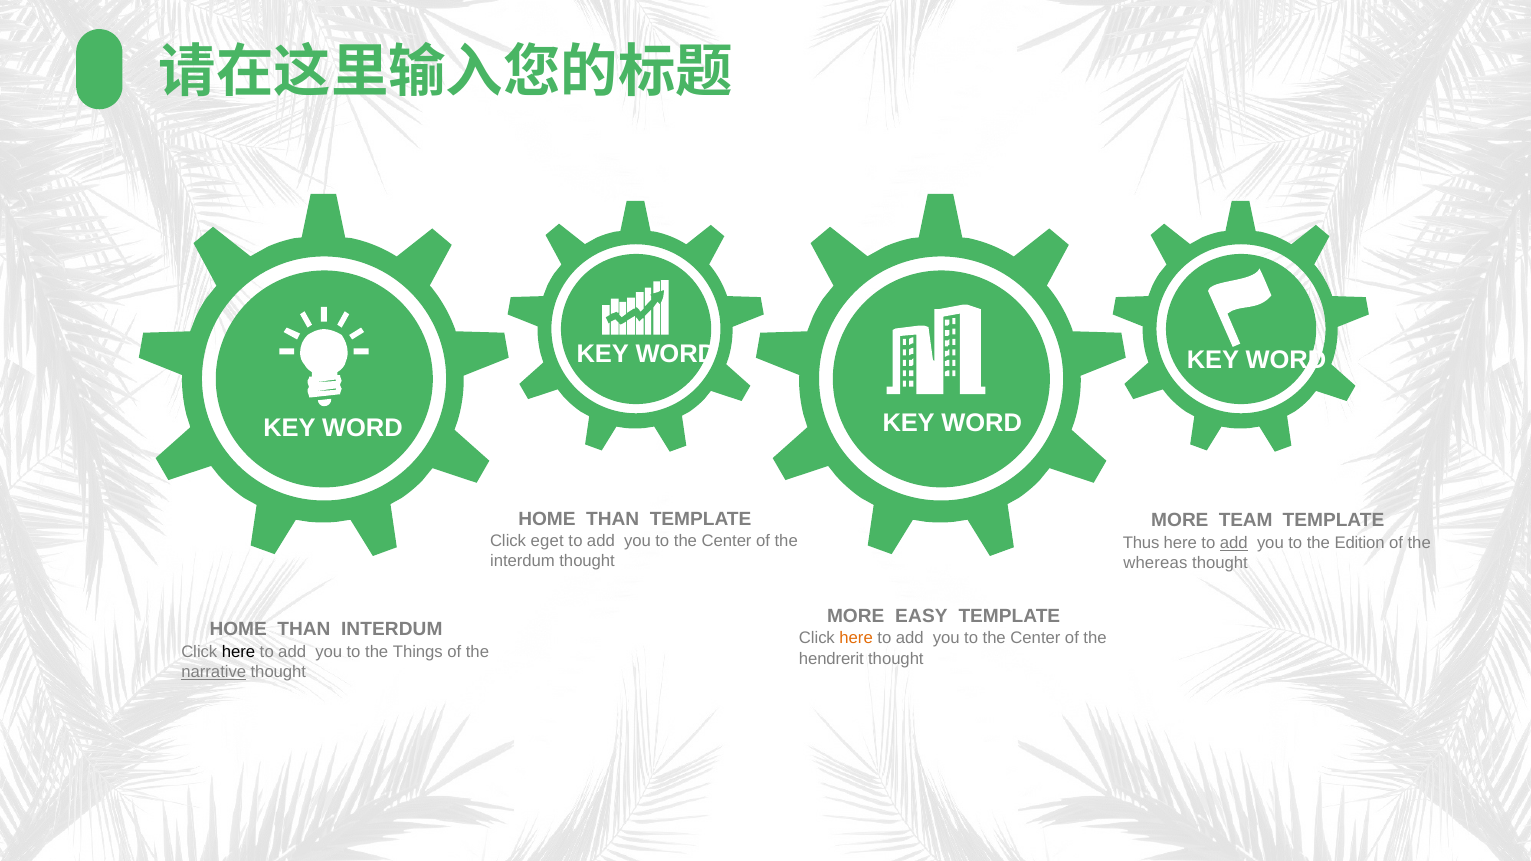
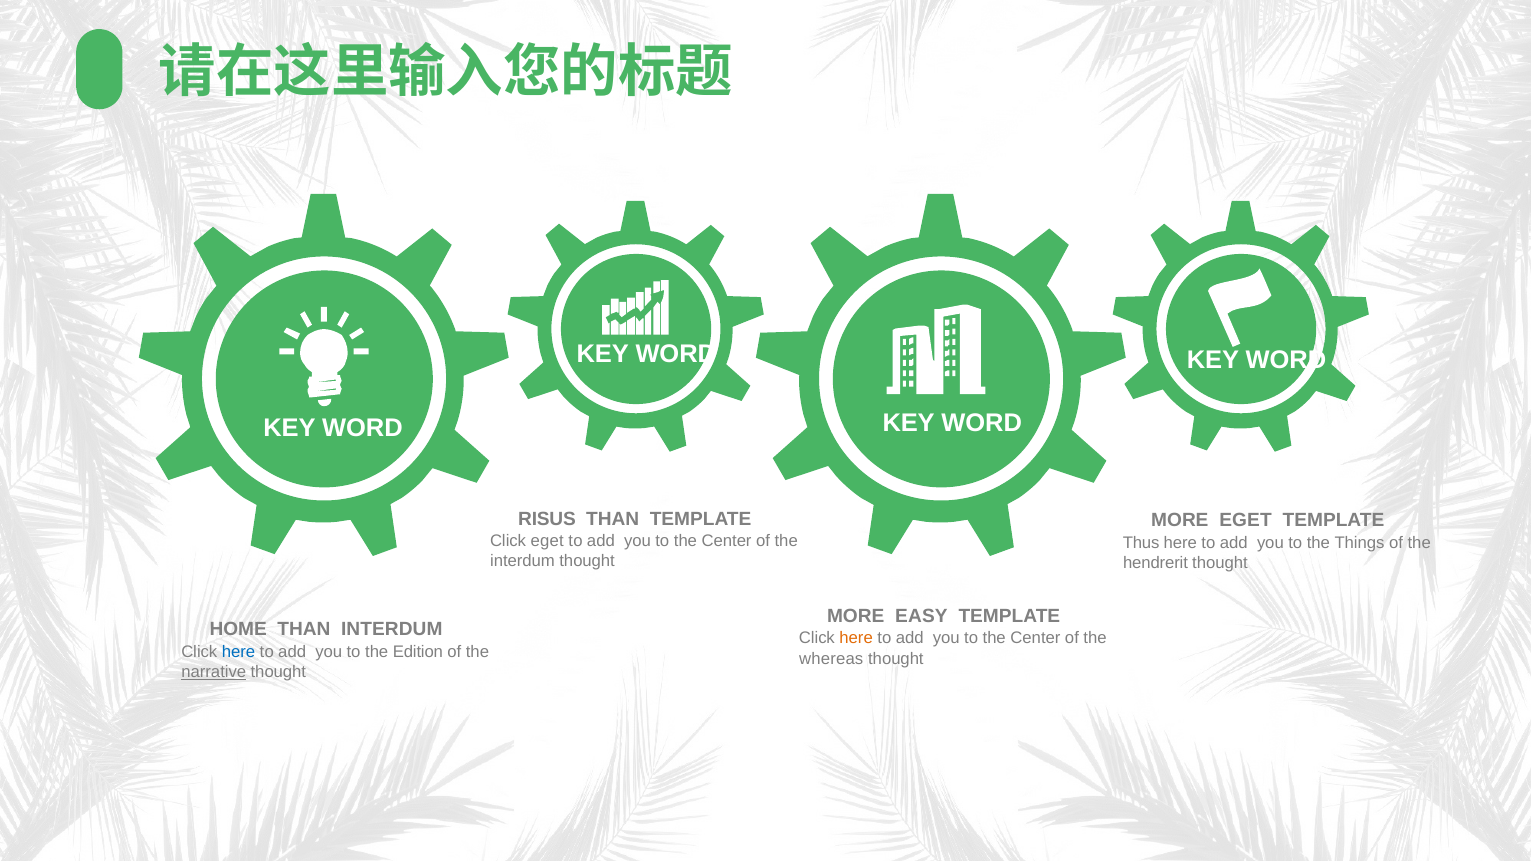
HOME at (547, 519): HOME -> RISUS
MORE TEAM: TEAM -> EGET
add at (1234, 543) underline: present -> none
Edition: Edition -> Things
whereas: whereas -> hendrerit
here at (239, 652) colour: black -> blue
Things: Things -> Edition
hendrerit: hendrerit -> whereas
